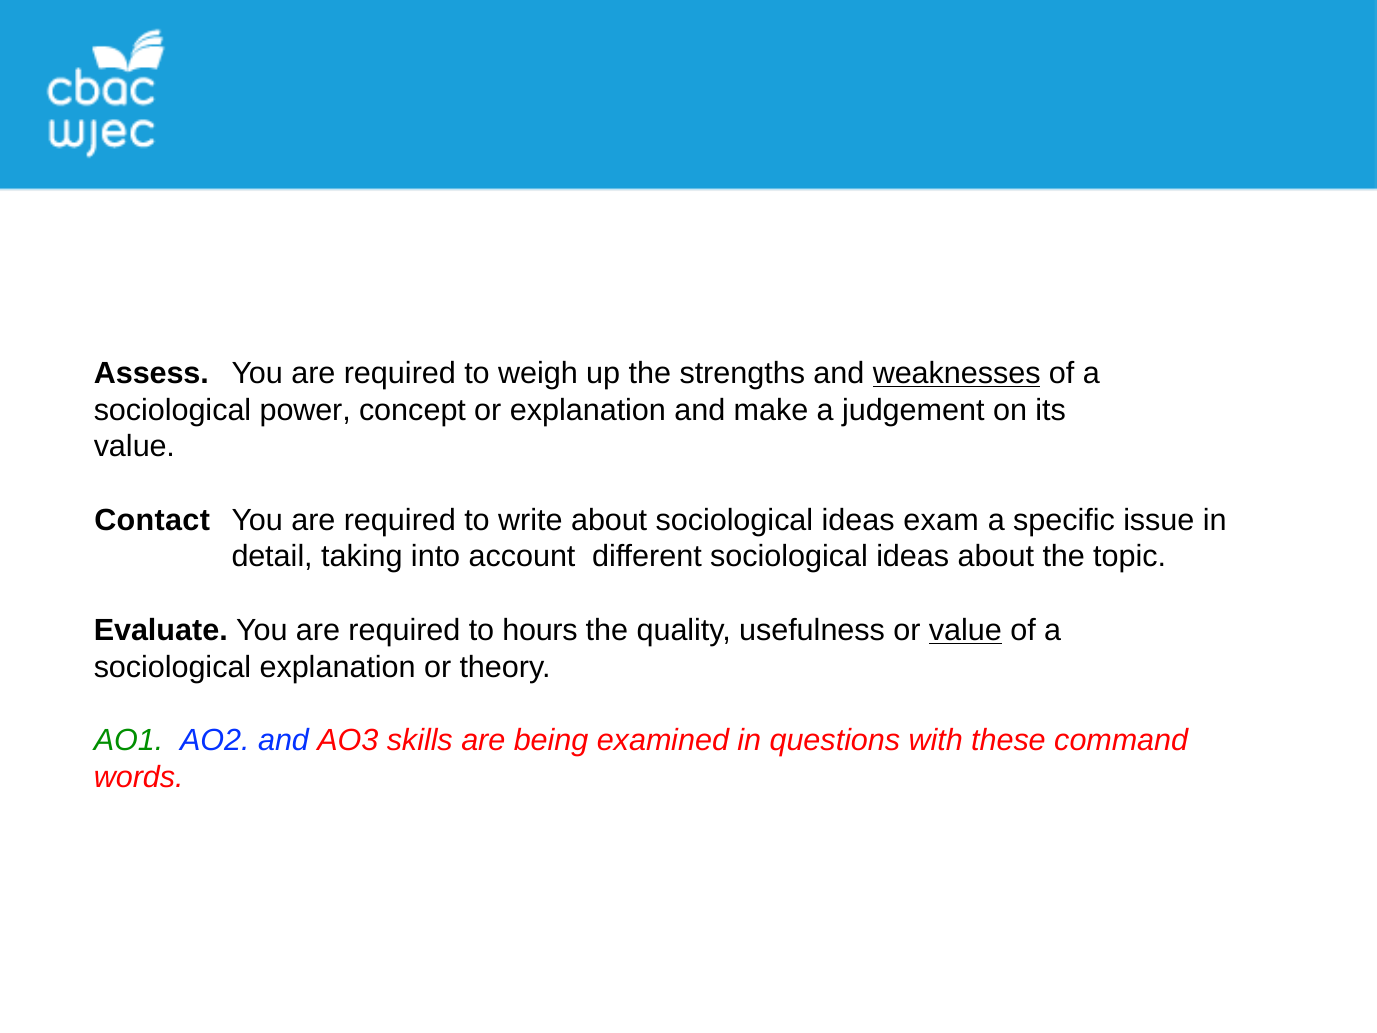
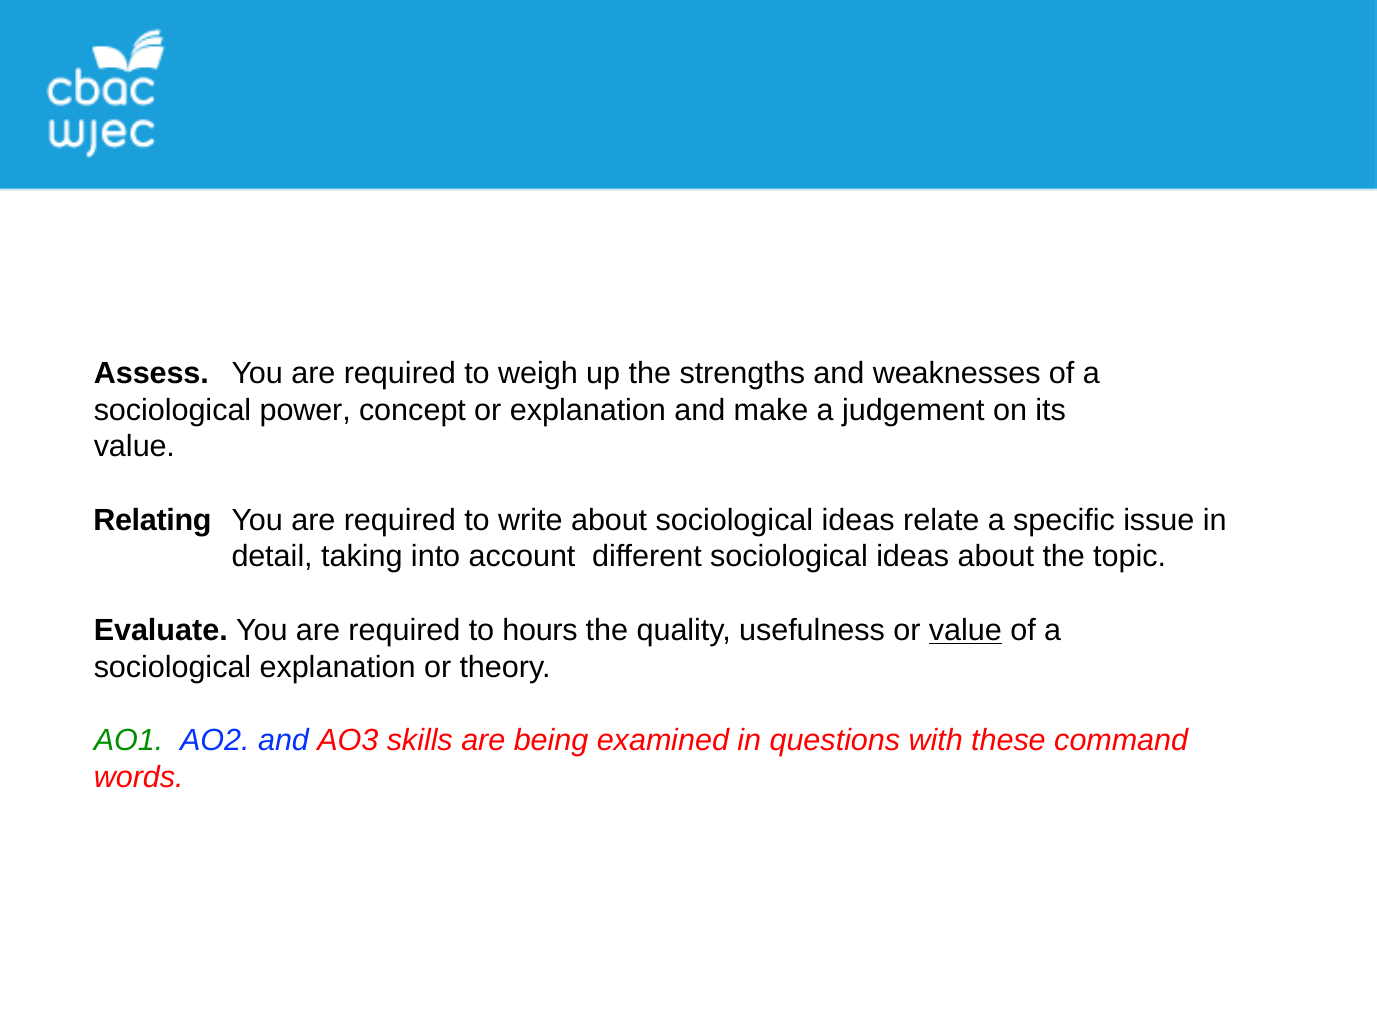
weaknesses underline: present -> none
Contact: Contact -> Relating
exam: exam -> relate
